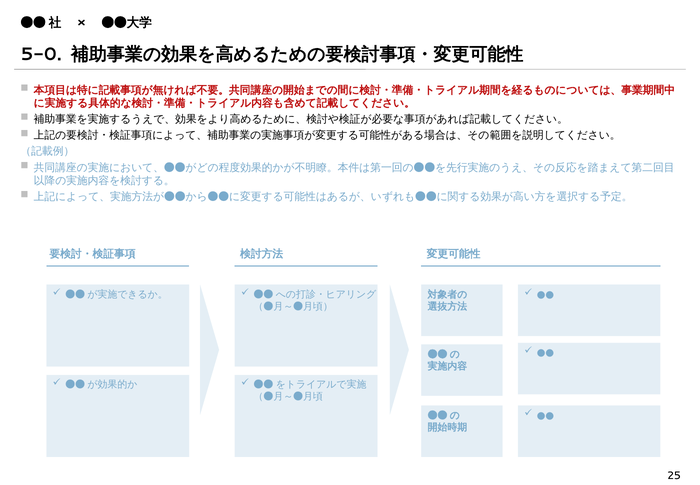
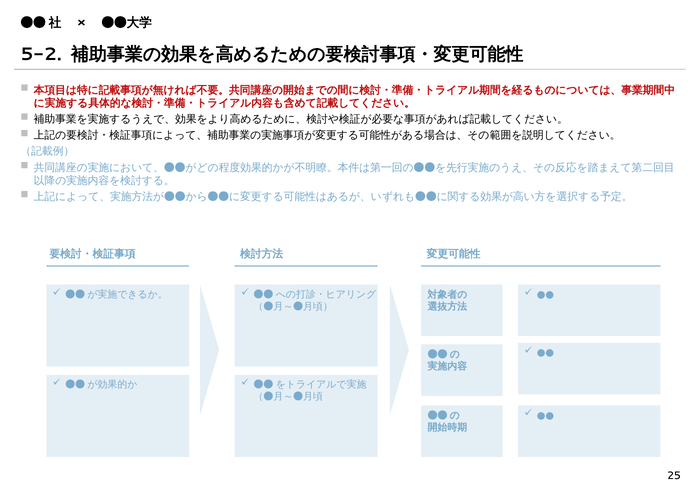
5-0: 5-0 -> 5-2
